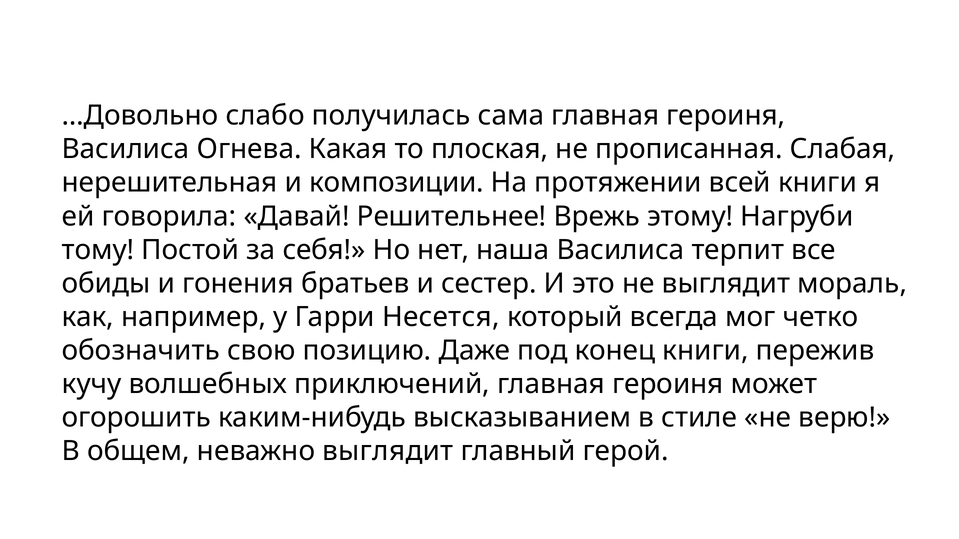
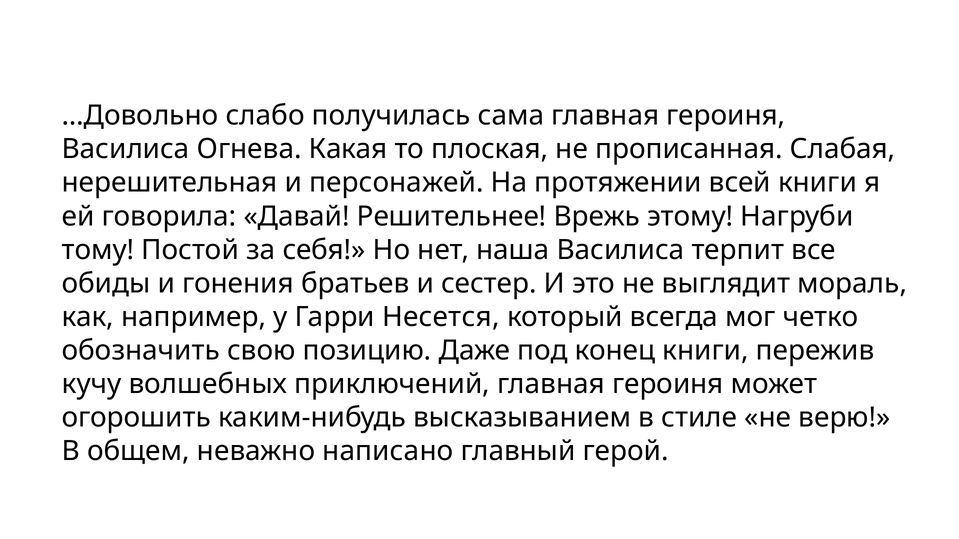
композиции: композиции -> персонажей
неважно выглядит: выглядит -> написано
